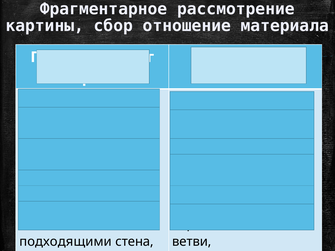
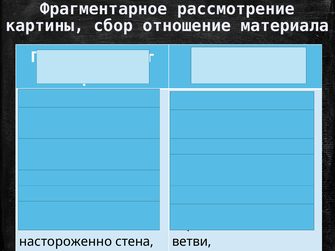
подходящими: подходящими -> настороженно
